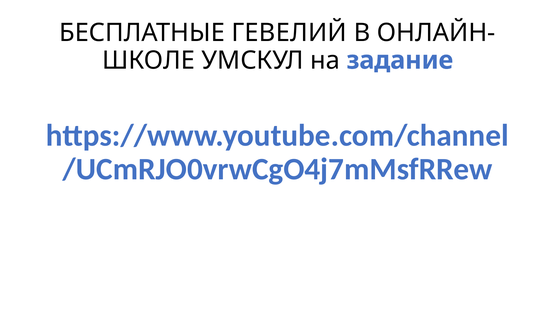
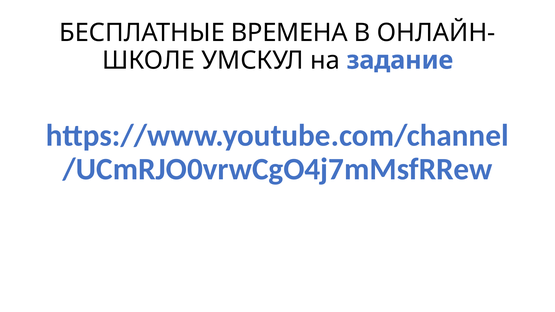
ГЕВЕЛИЙ: ГЕВЕЛИЙ -> ВРЕМЕНА
